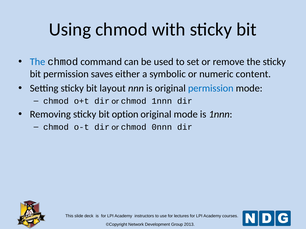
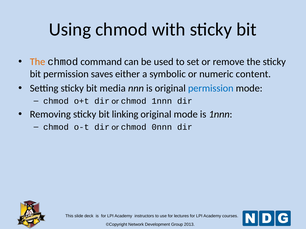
The at (38, 62) colour: blue -> orange
layout: layout -> media
option: option -> linking
